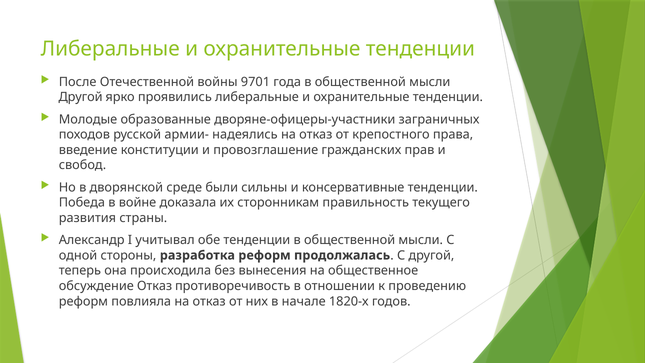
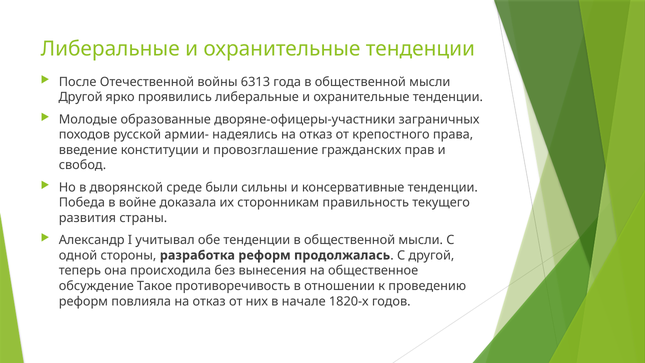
9701: 9701 -> 6313
обсуждение Отказ: Отказ -> Такое
